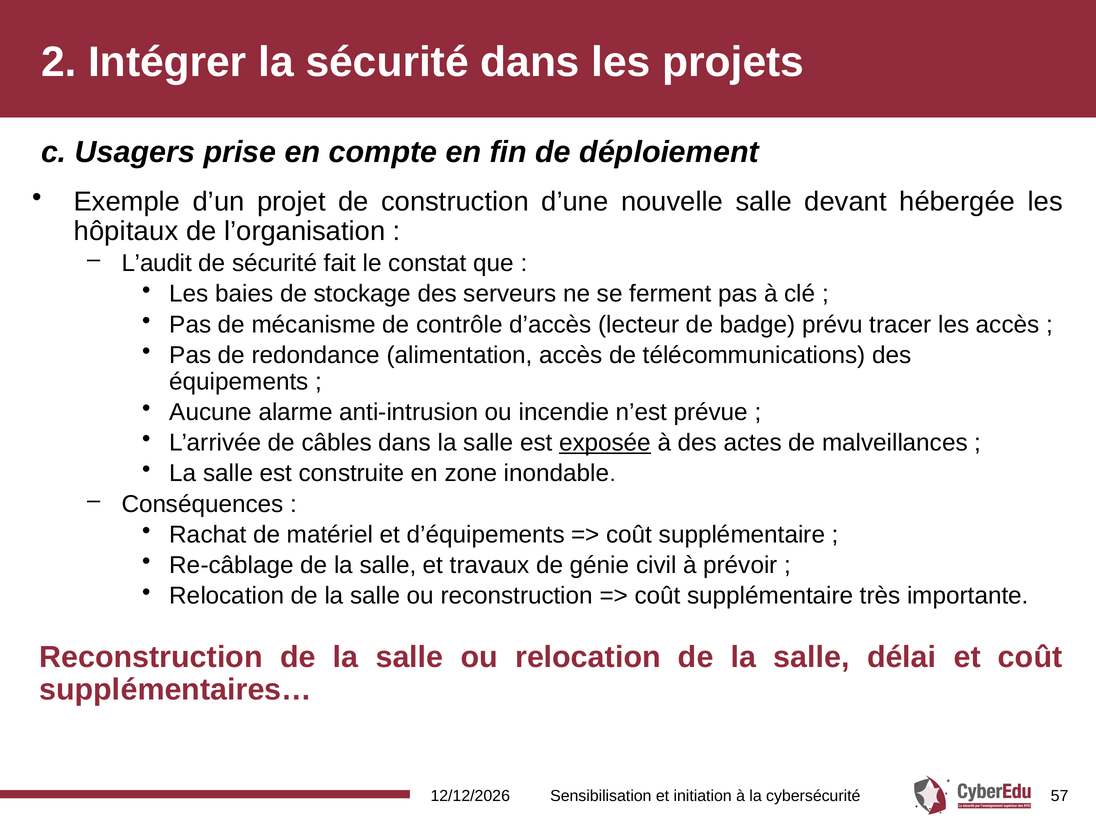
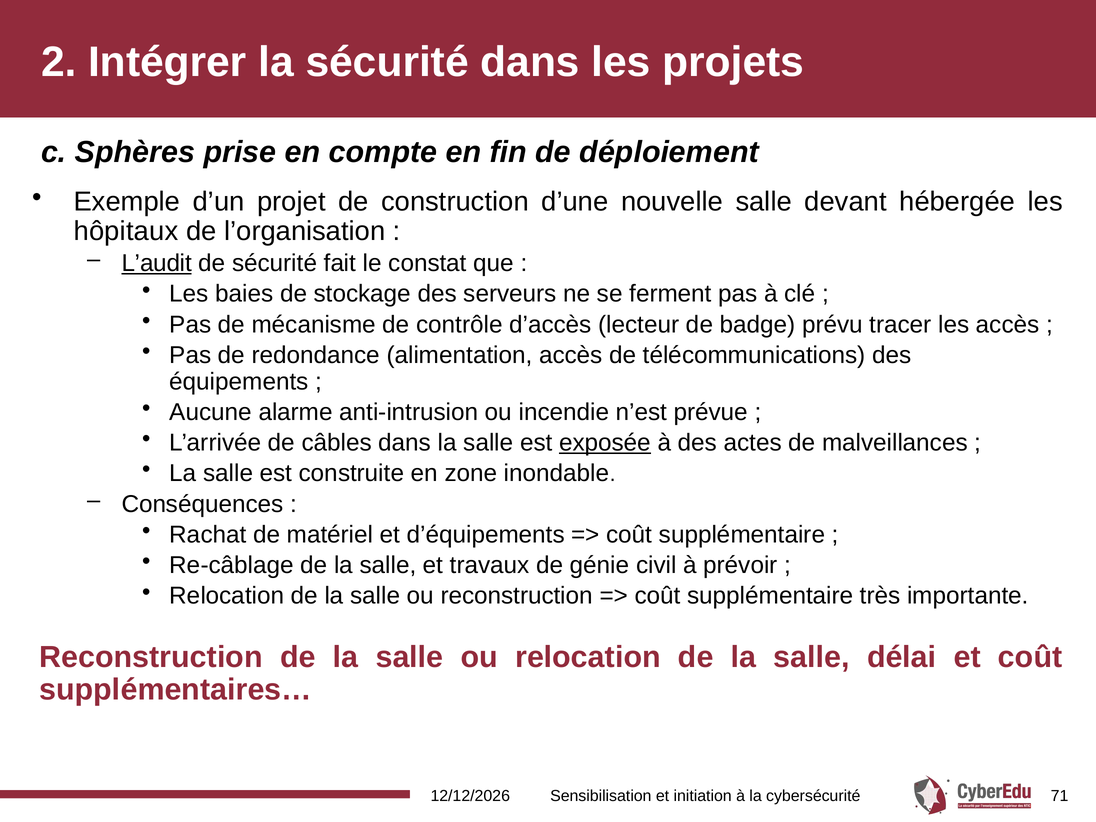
Usagers: Usagers -> Sphères
L’audit underline: none -> present
57: 57 -> 71
